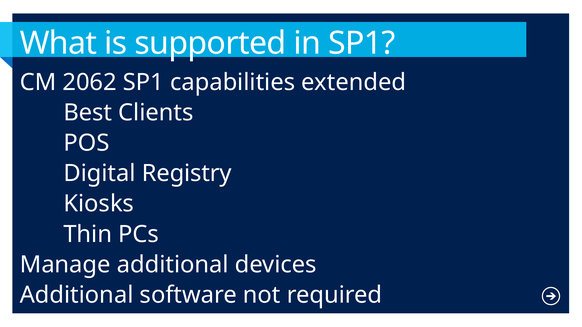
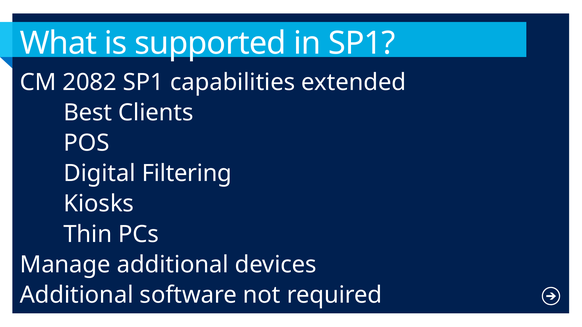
2062: 2062 -> 2082
Registry: Registry -> Filtering
